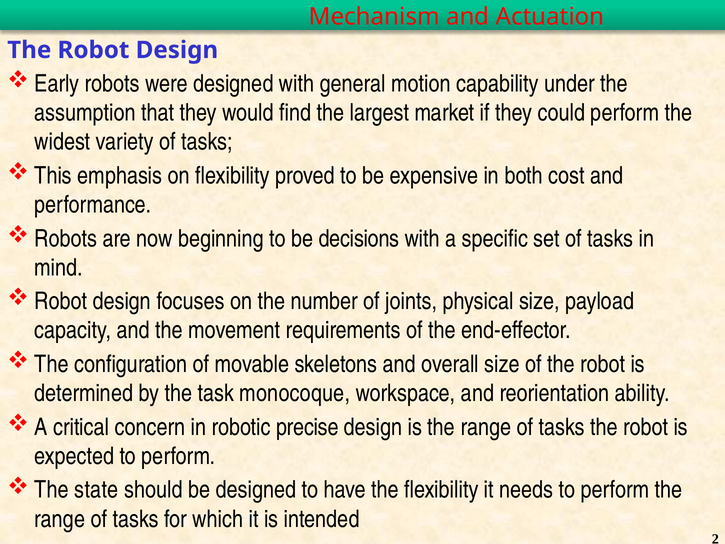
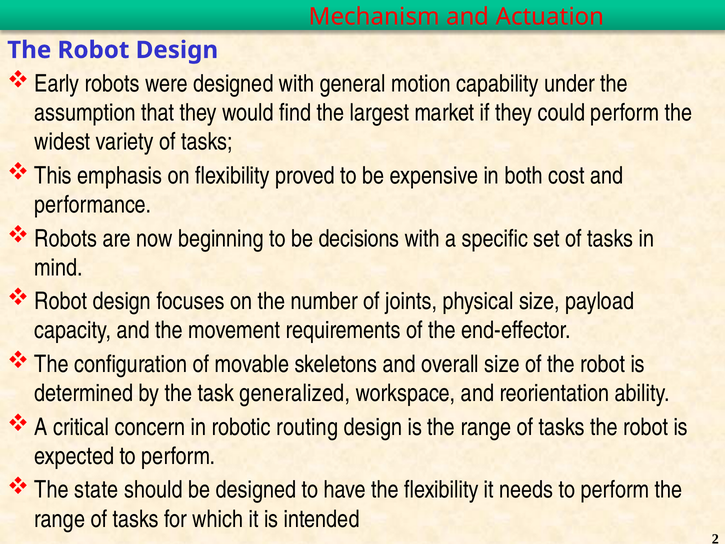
monocoque: monocoque -> generalized
precise: precise -> routing
